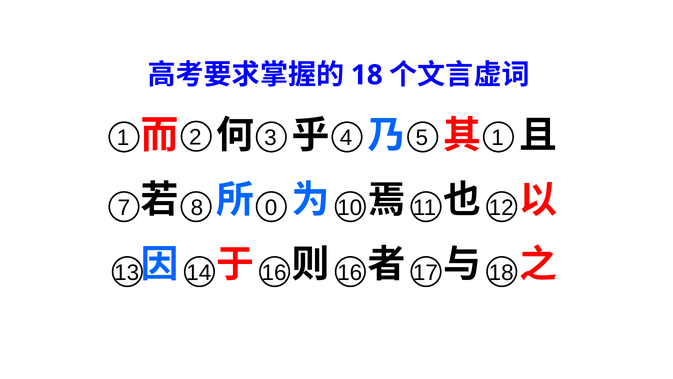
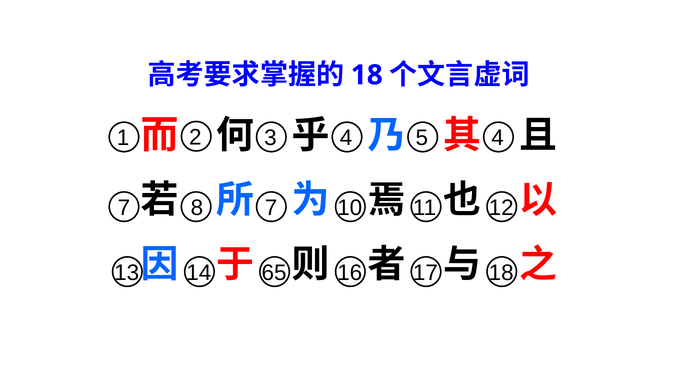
5 1: 1 -> 4
8 0: 0 -> 7
14 16: 16 -> 65
